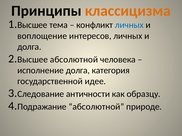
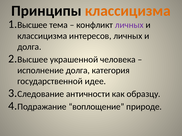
личных at (129, 25) colour: blue -> purple
воплощение at (42, 36): воплощение -> классицизма
Высшее абсолютной: абсолютной -> украшенной
Подражание абсолютной: абсолютной -> воплощение
